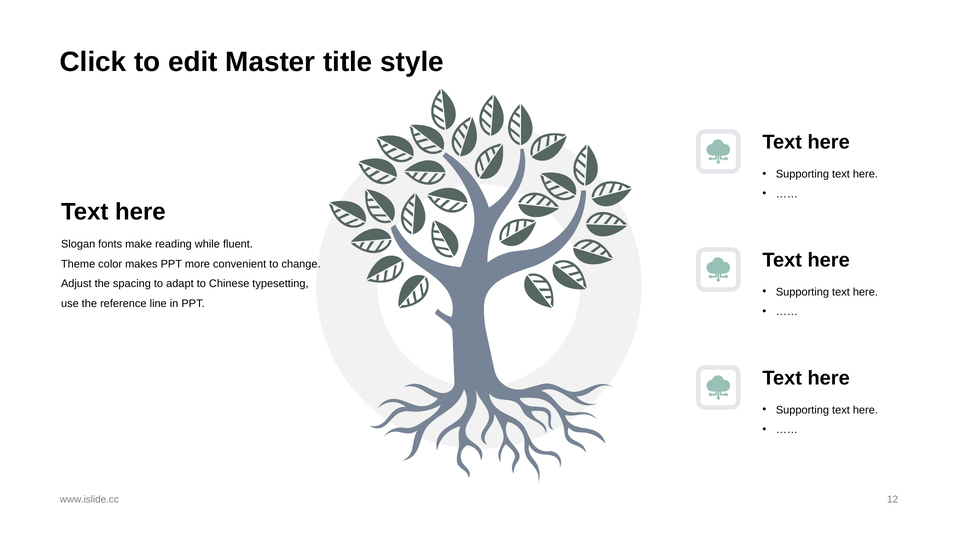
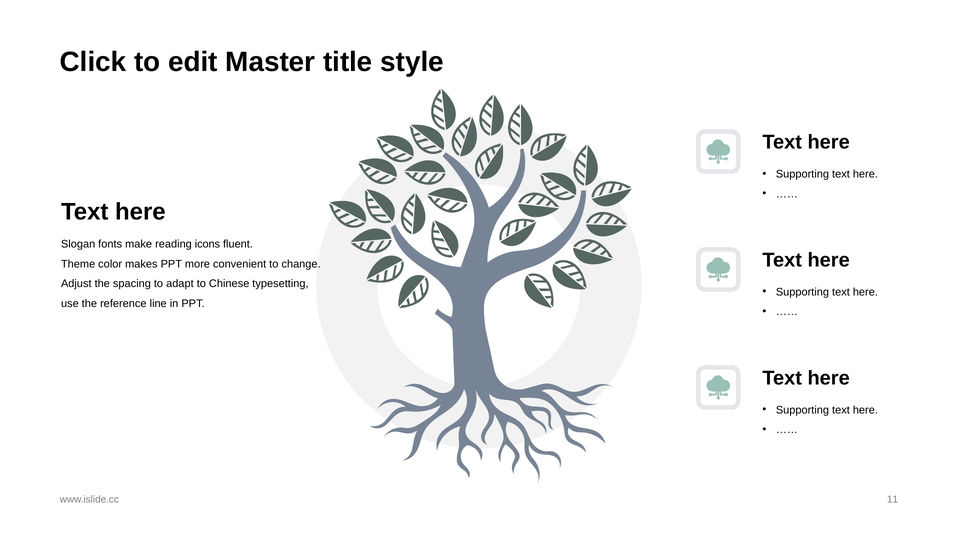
while: while -> icons
12: 12 -> 11
